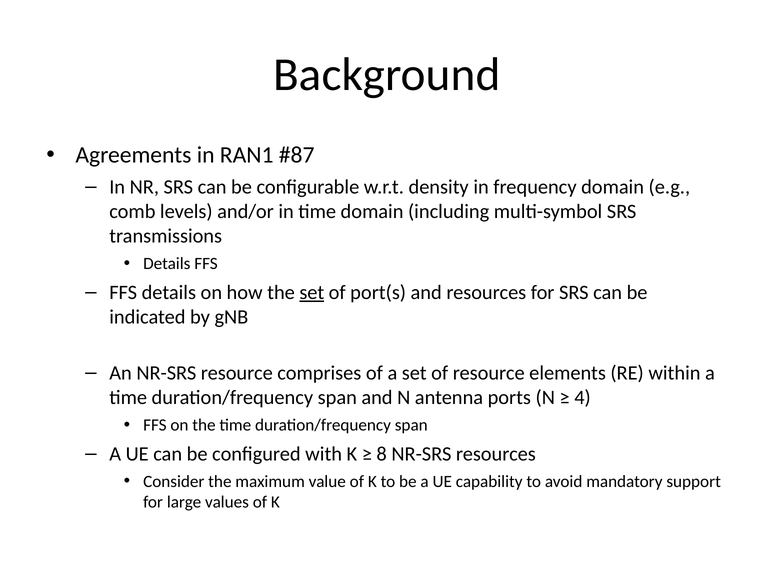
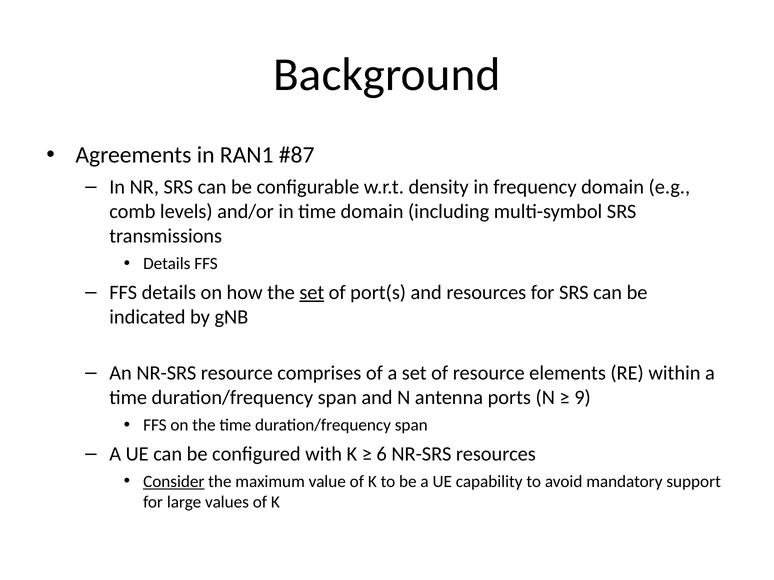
4: 4 -> 9
8: 8 -> 6
Consider underline: none -> present
